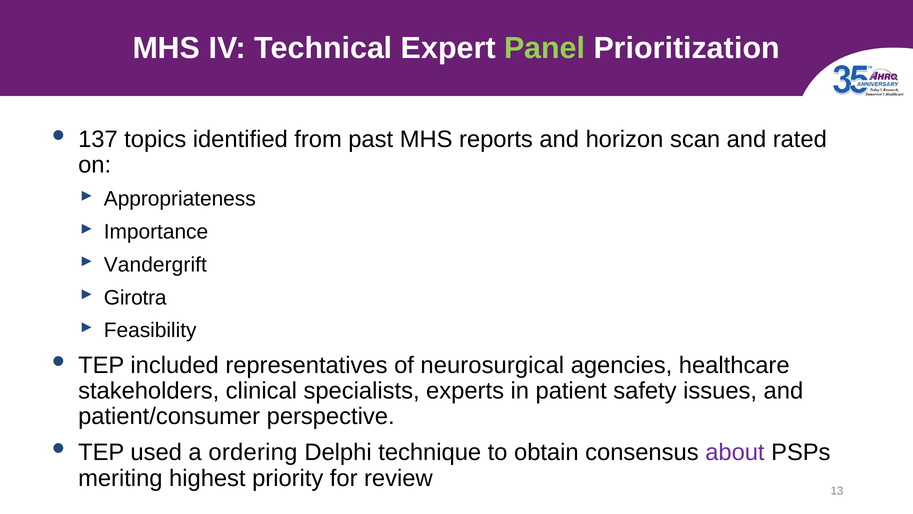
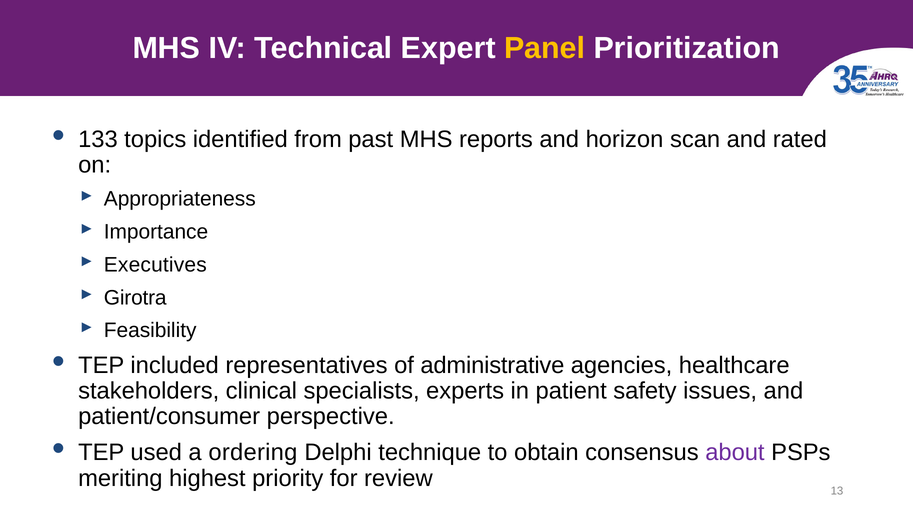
Panel colour: light green -> yellow
137: 137 -> 133
Vandergrift: Vandergrift -> Executives
neurosurgical: neurosurgical -> administrative
